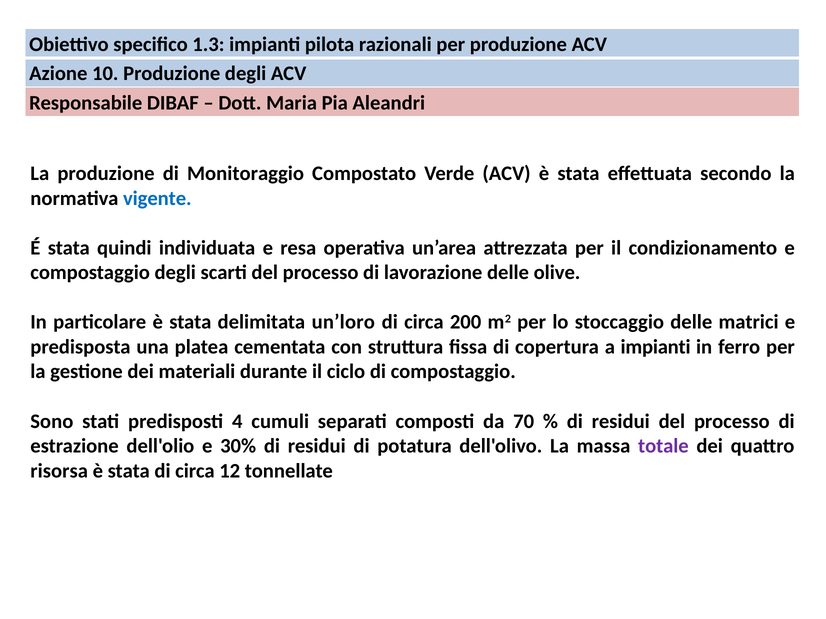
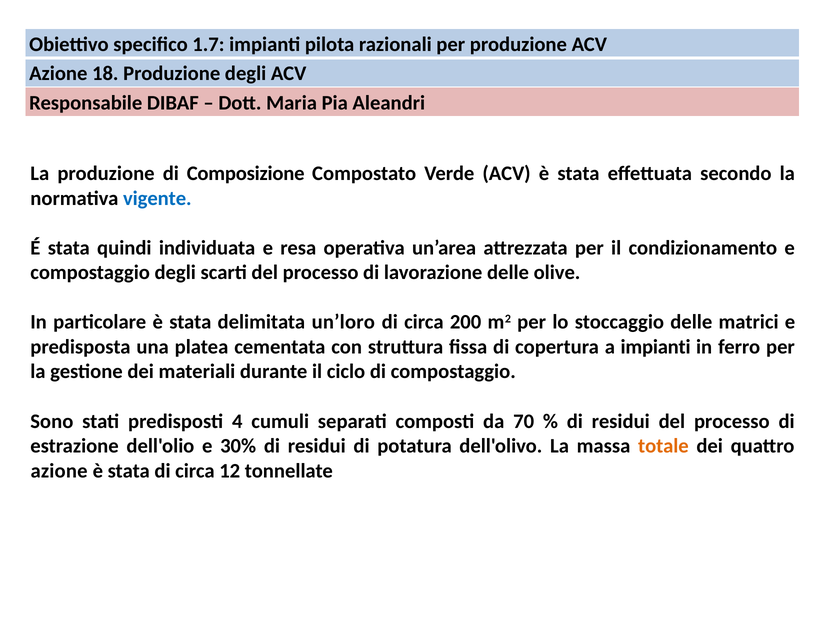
1.3: 1.3 -> 1.7
10: 10 -> 18
Monitoraggio: Monitoraggio -> Composizione
totale colour: purple -> orange
risorsa at (59, 471): risorsa -> azione
